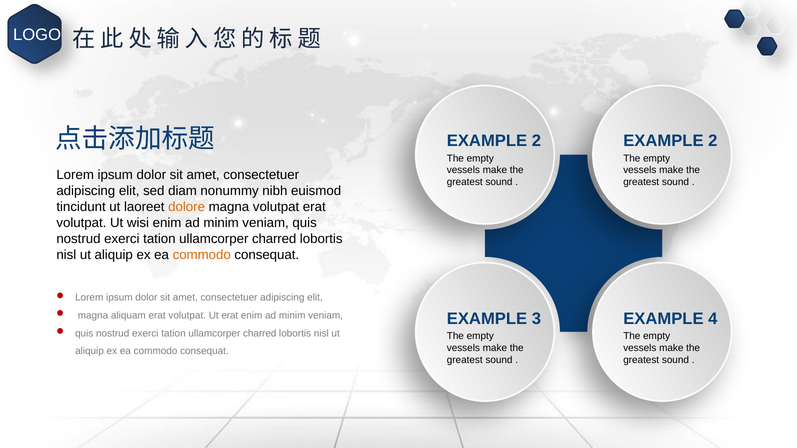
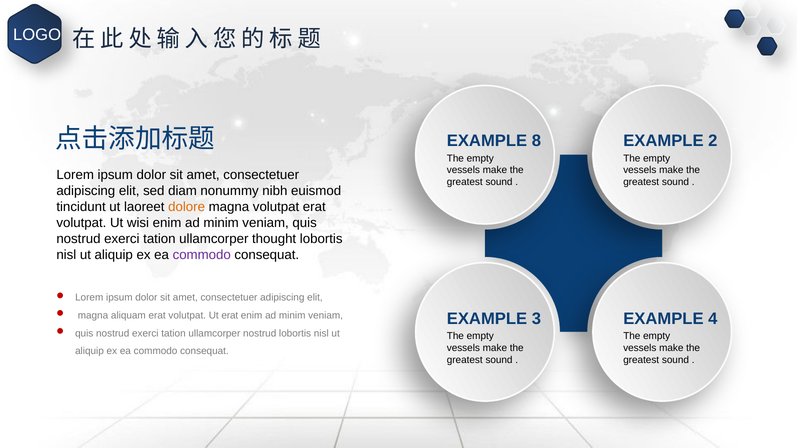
2 at (536, 141): 2 -> 8
charred at (274, 239): charred -> thought
commodo at (202, 255) colour: orange -> purple
charred at (260, 333): charred -> nostrud
